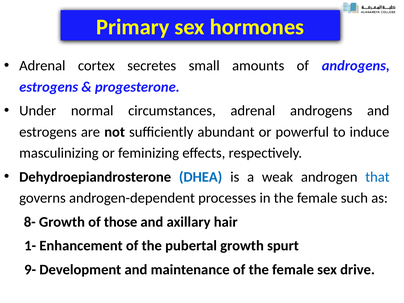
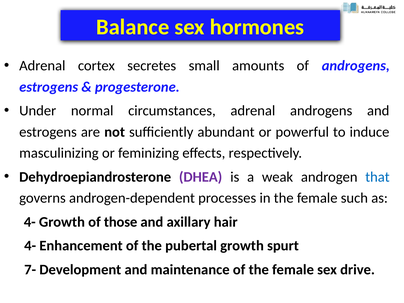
Primary: Primary -> Balance
DHEA colour: blue -> purple
8- at (30, 222): 8- -> 4-
1- at (30, 246): 1- -> 4-
9-: 9- -> 7-
